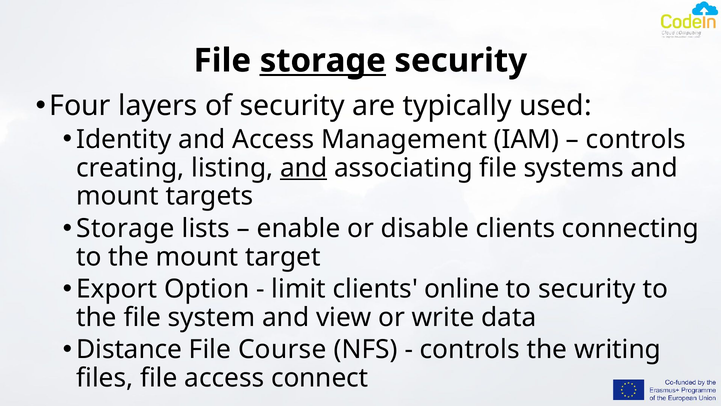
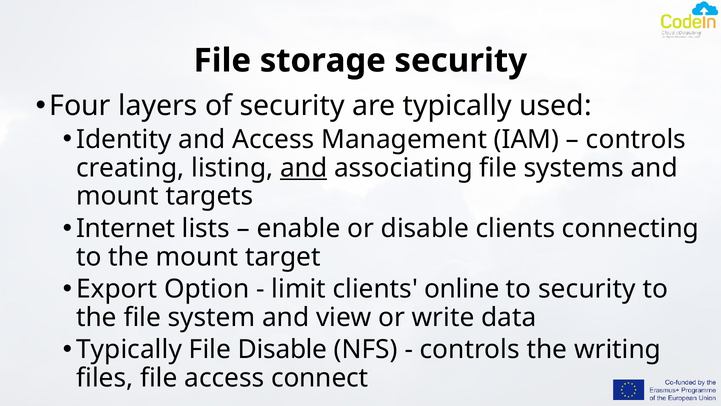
storage at (323, 61) underline: present -> none
Storage at (125, 228): Storage -> Internet
Distance at (129, 349): Distance -> Typically
File Course: Course -> Disable
